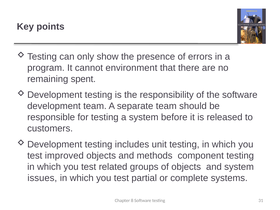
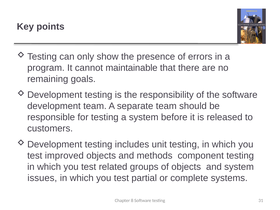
environment: environment -> maintainable
spent: spent -> goals
